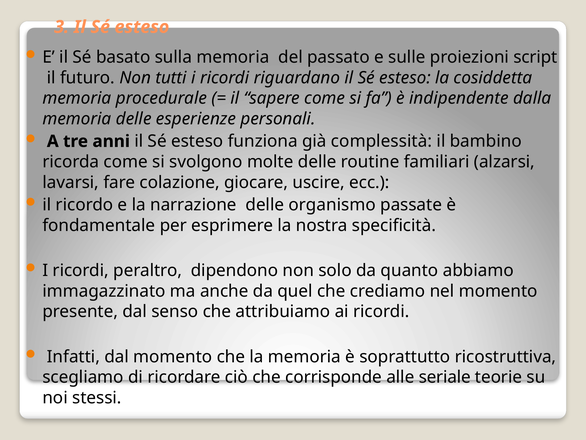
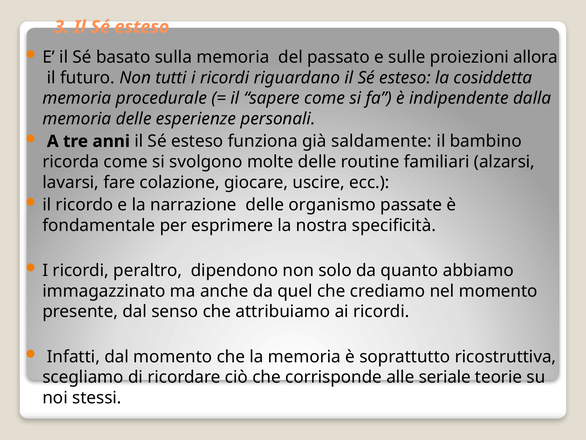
script: script -> allora
complessità: complessità -> saldamente
